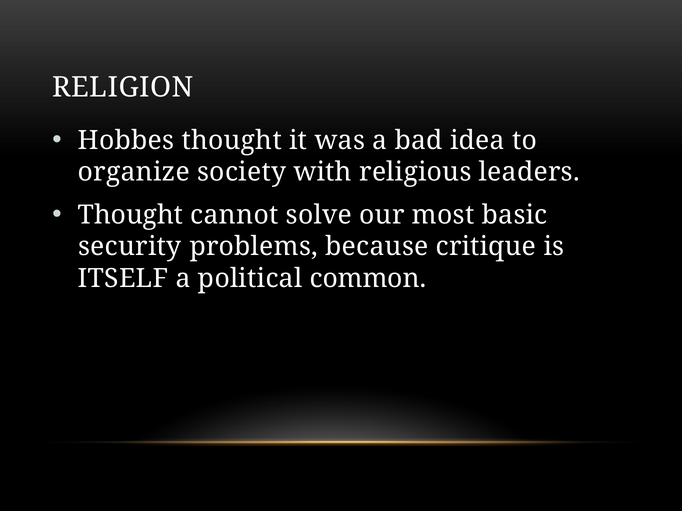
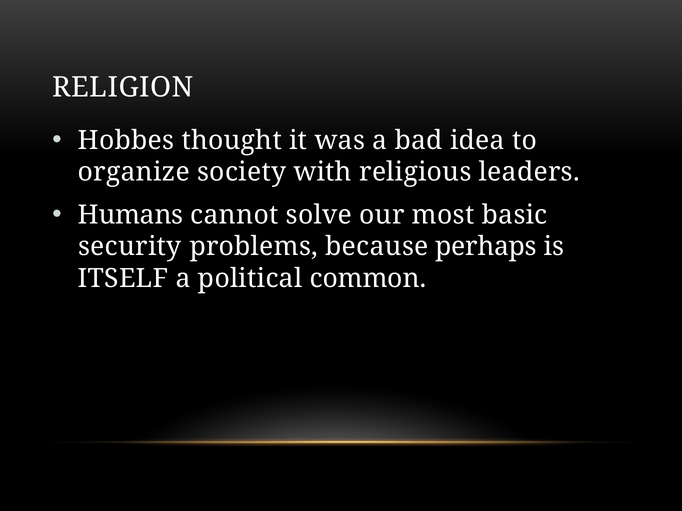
Thought at (130, 215): Thought -> Humans
critique: critique -> perhaps
